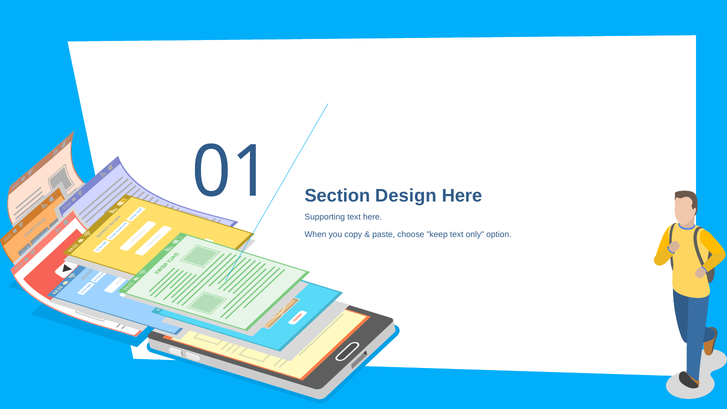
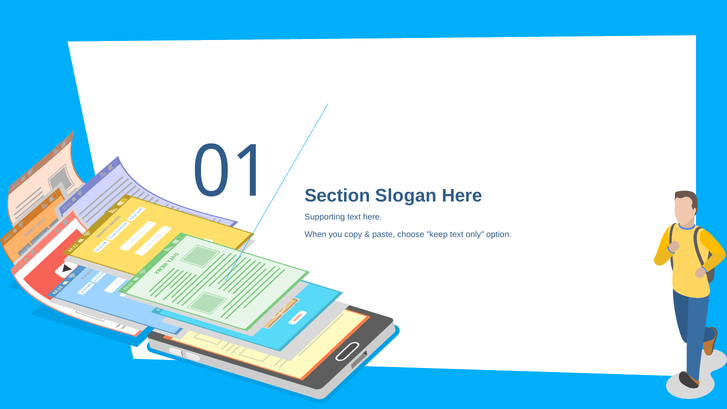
Design: Design -> Slogan
